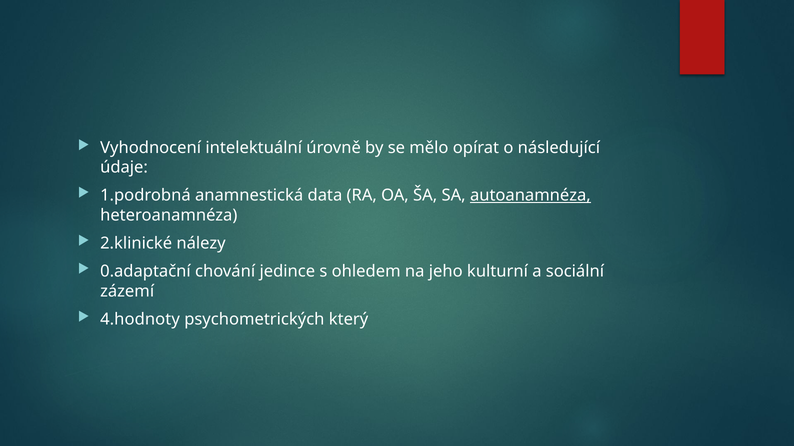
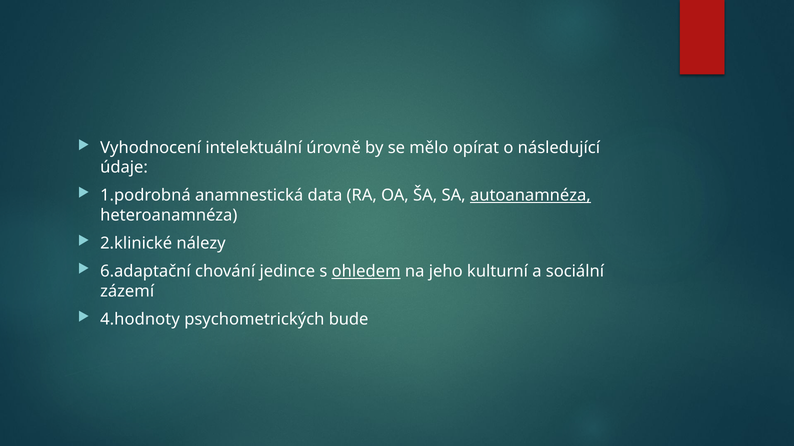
0.adaptační: 0.adaptační -> 6.adaptační
ohledem underline: none -> present
který: který -> bude
